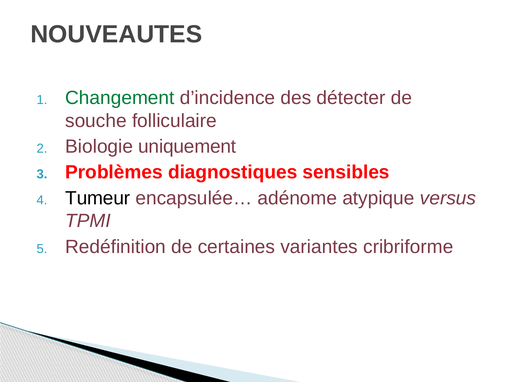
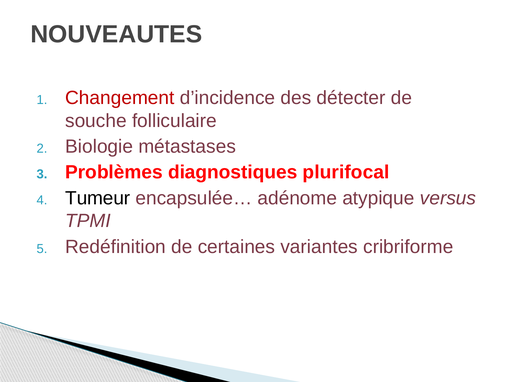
Changement colour: green -> red
uniquement: uniquement -> métastases
sensibles: sensibles -> plurifocal
